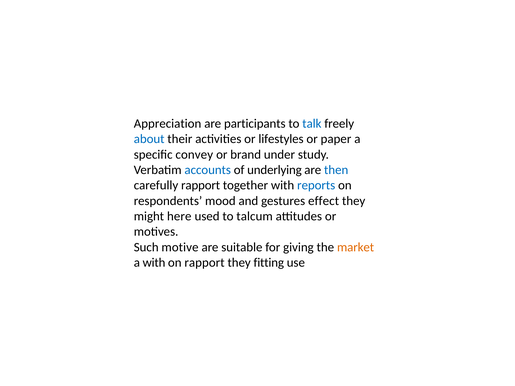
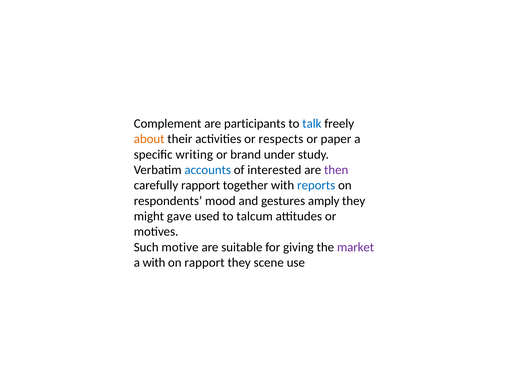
Appreciation: Appreciation -> Complement
about colour: blue -> orange
lifestyles: lifestyles -> respects
convey: convey -> writing
underlying: underlying -> interested
then colour: blue -> purple
effect: effect -> amply
here: here -> gave
market colour: orange -> purple
fitting: fitting -> scene
